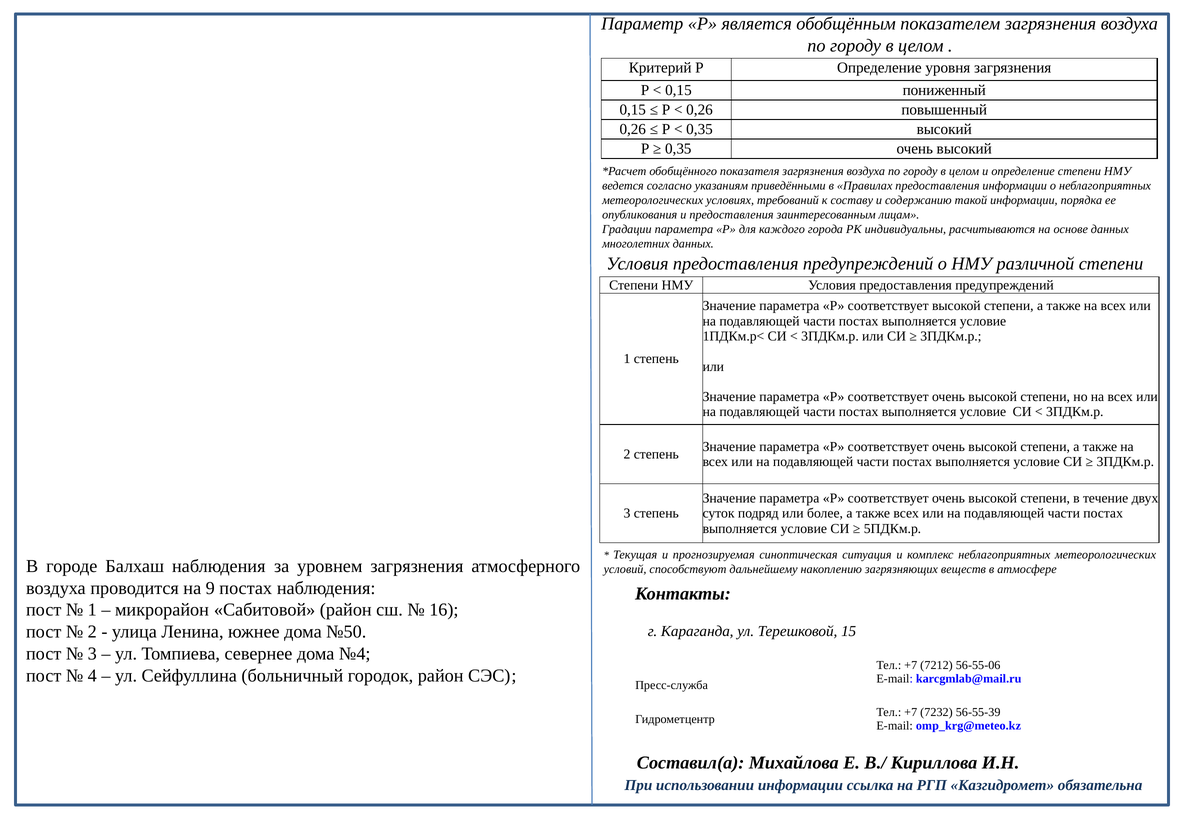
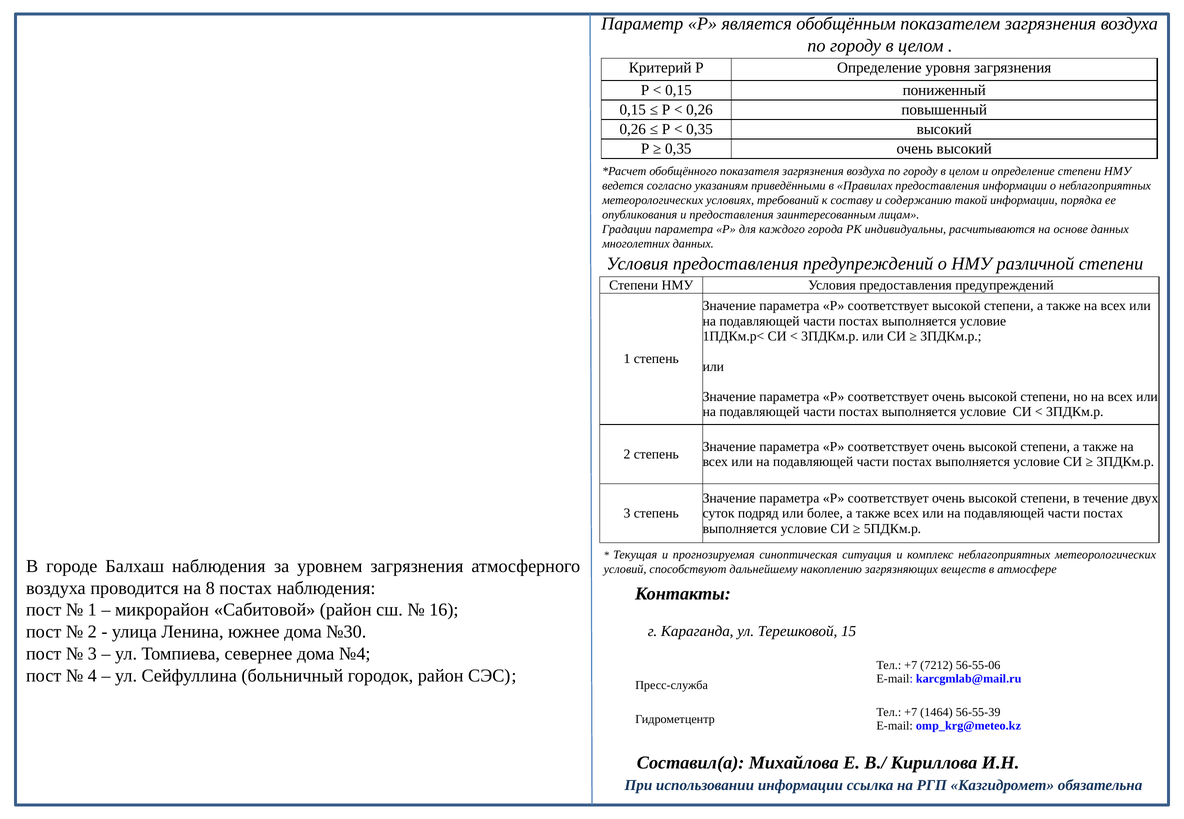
9: 9 -> 8
№50: №50 -> №30
7232: 7232 -> 1464
